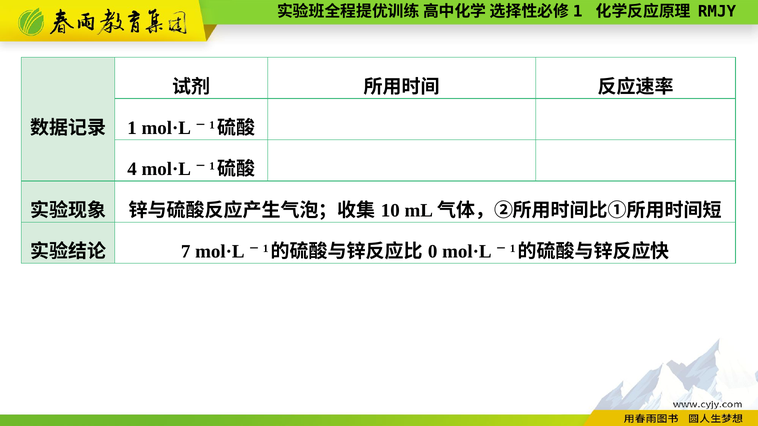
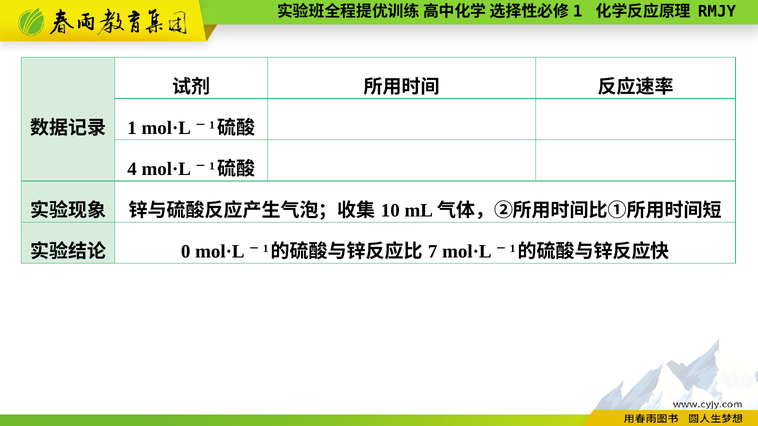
7: 7 -> 0
0: 0 -> 7
